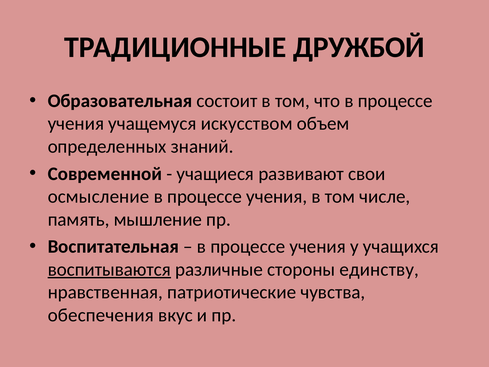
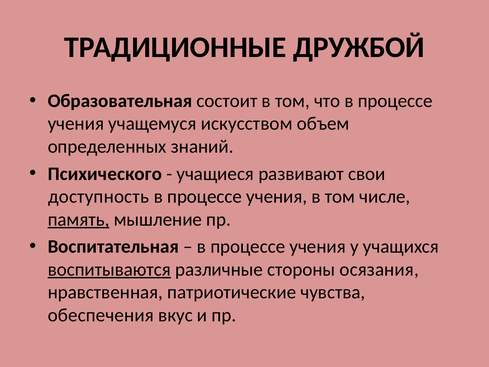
Современной: Современной -> Психического
осмысление: осмысление -> доступность
память underline: none -> present
единству: единству -> осязания
